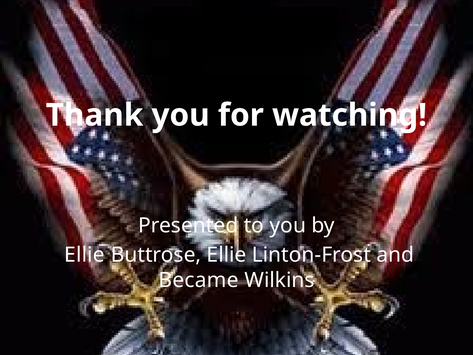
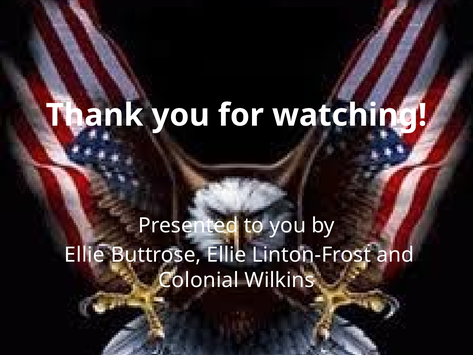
Became: Became -> Colonial
